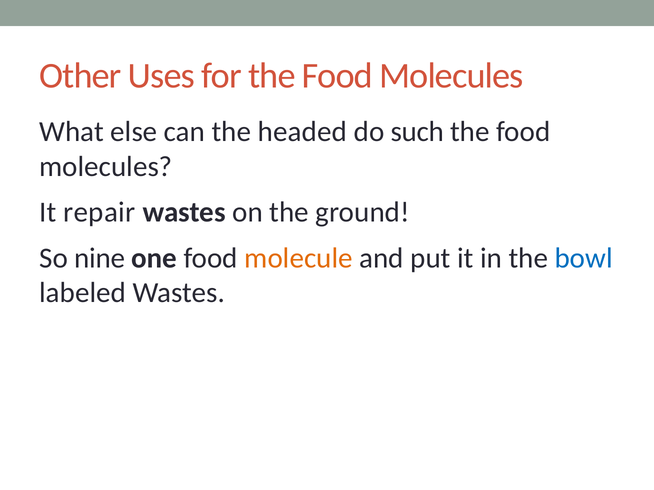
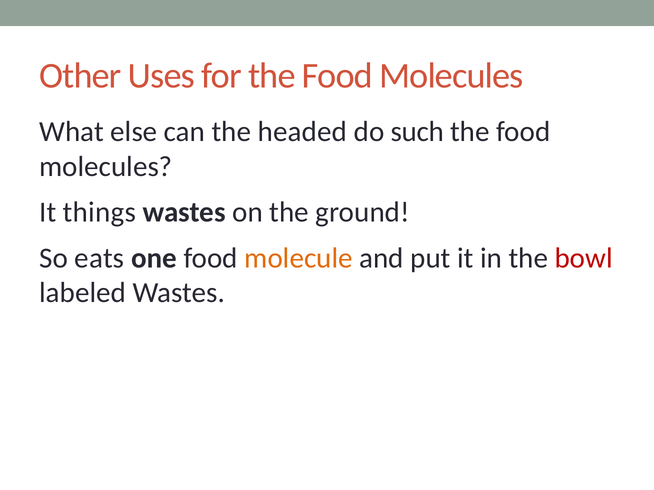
repair: repair -> things
nine: nine -> eats
bowl colour: blue -> red
